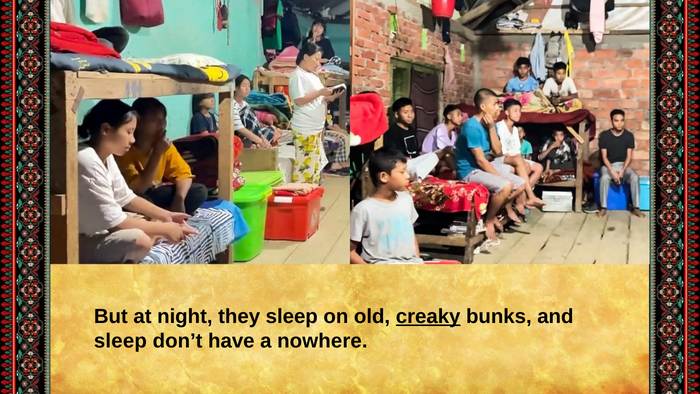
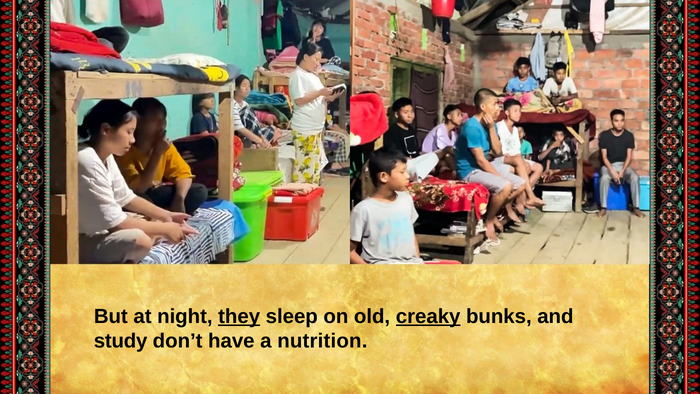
they underline: none -> present
sleep at (120, 341): sleep -> study
nowhere: nowhere -> nutrition
